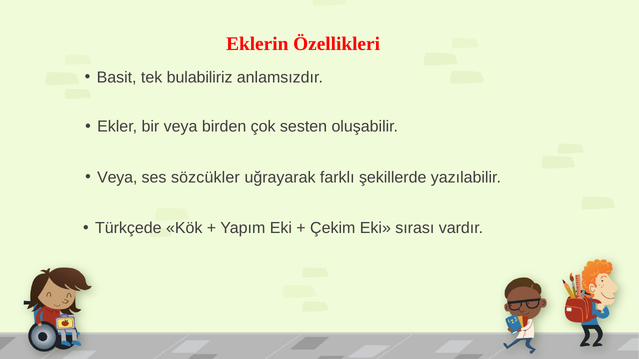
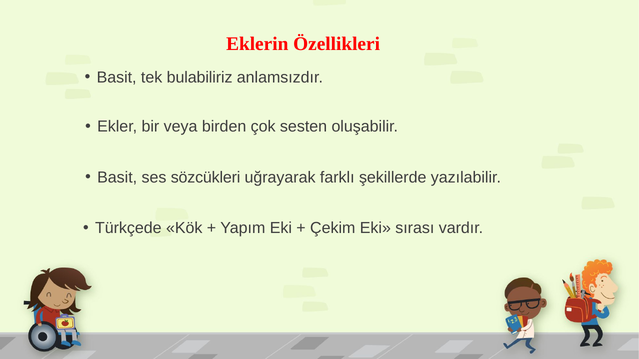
Veya at (117, 178): Veya -> Basit
sözcükler: sözcükler -> sözcükleri
